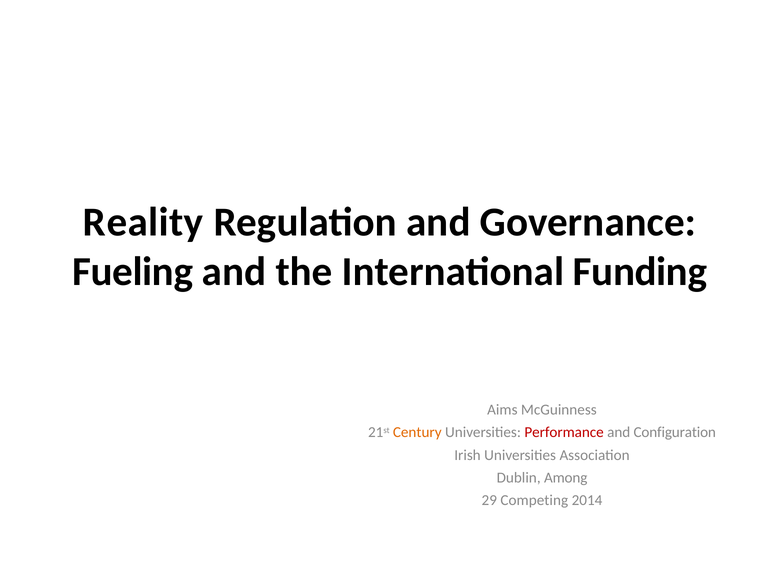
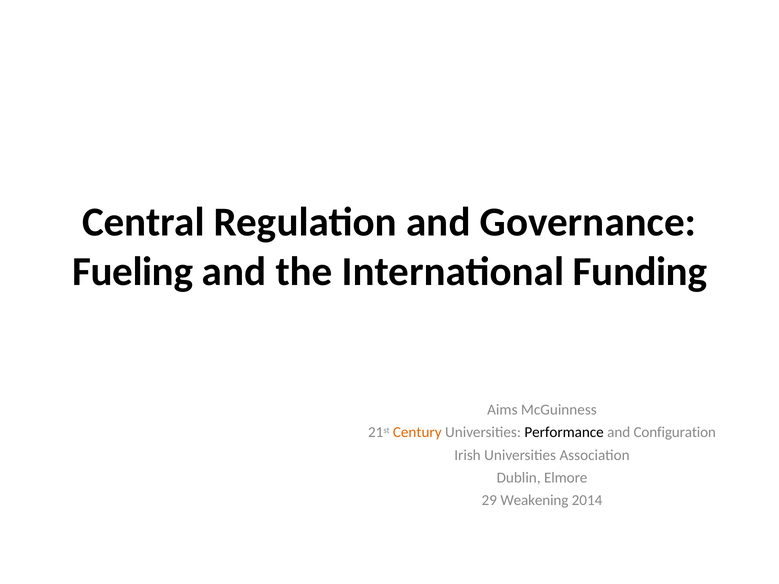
Reality: Reality -> Central
Performance colour: red -> black
Among: Among -> Elmore
Competing: Competing -> Weakening
